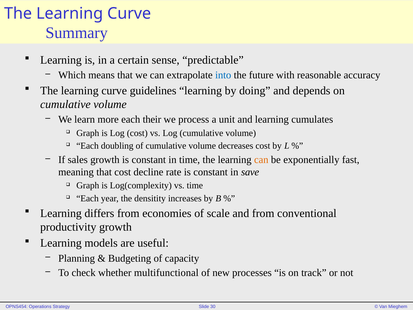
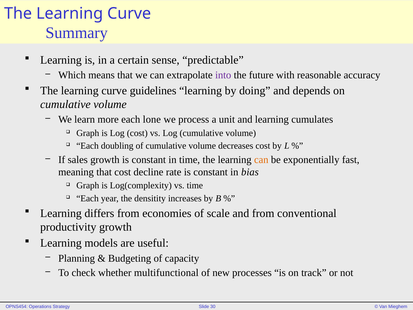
into colour: blue -> purple
their: their -> lone
save: save -> bias
